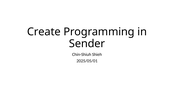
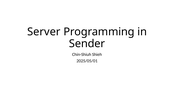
Create: Create -> Server
